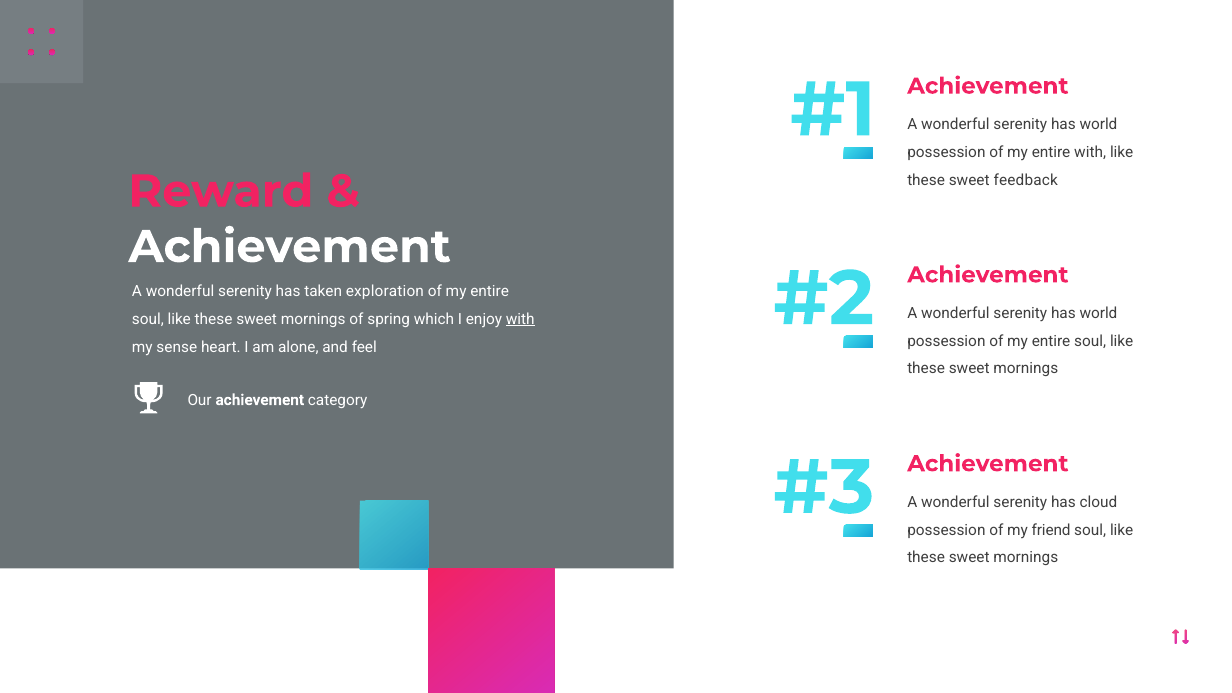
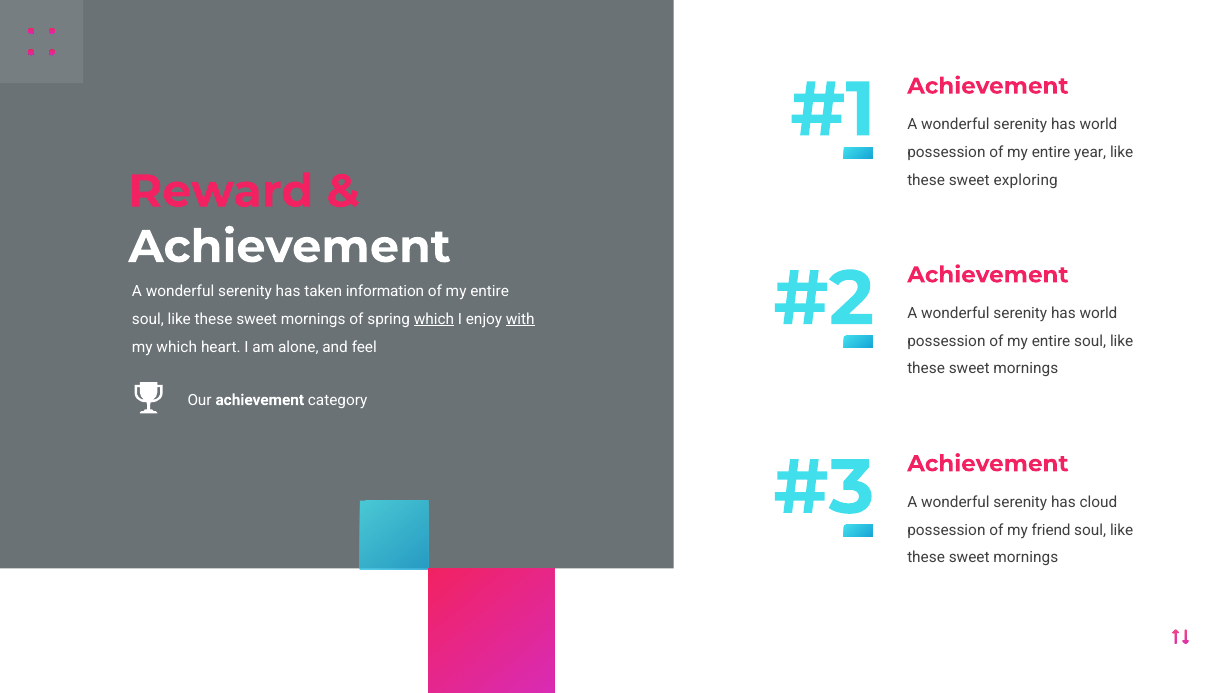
entire with: with -> year
feedback: feedback -> exploring
exploration: exploration -> information
which at (434, 319) underline: none -> present
my sense: sense -> which
